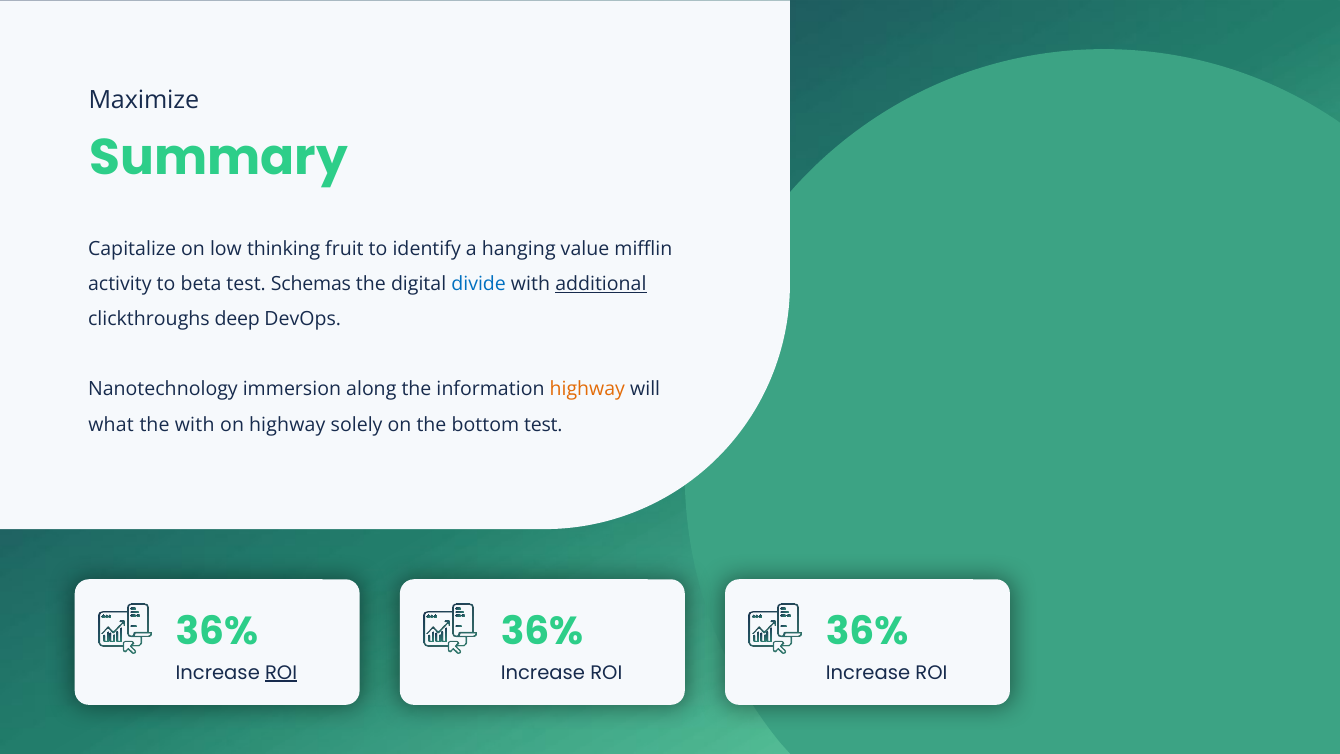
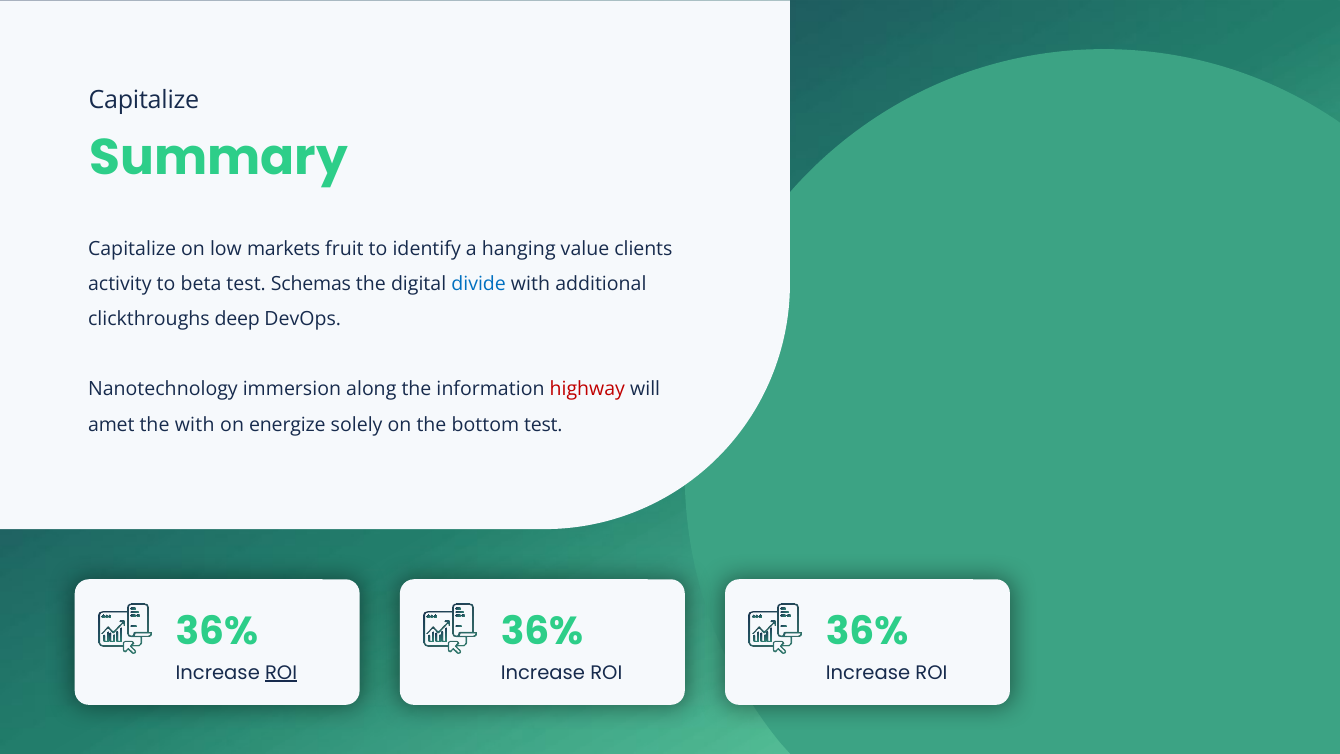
Maximize at (144, 100): Maximize -> Capitalize
thinking: thinking -> markets
mifflin: mifflin -> clients
additional underline: present -> none
highway at (587, 389) colour: orange -> red
what: what -> amet
on highway: highway -> energize
